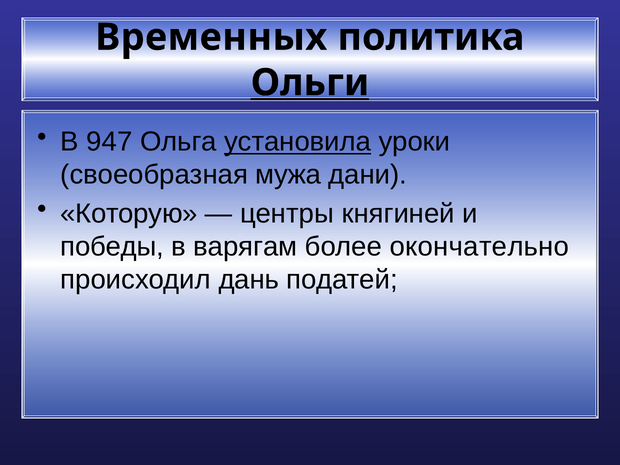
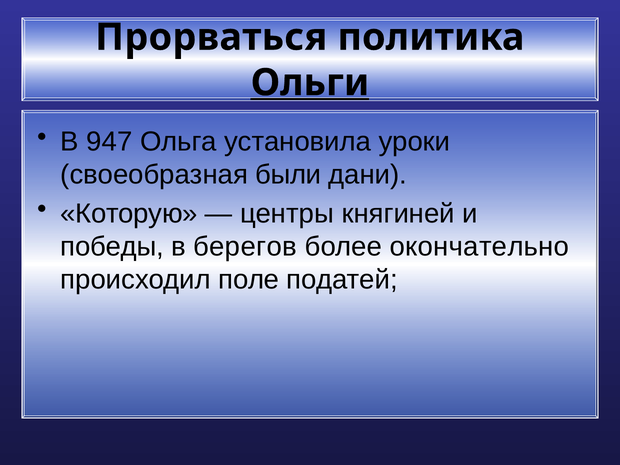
Временных: Временных -> Прорваться
установила underline: present -> none
мужа: мужа -> были
варягам: варягам -> берегов
дань: дань -> поле
